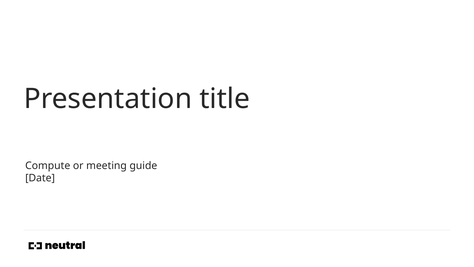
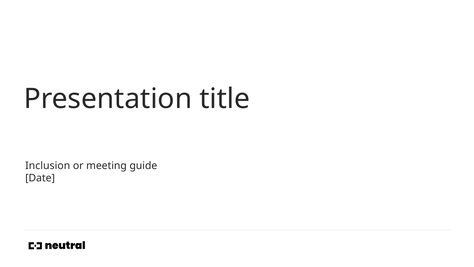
Compute: Compute -> Inclusion
